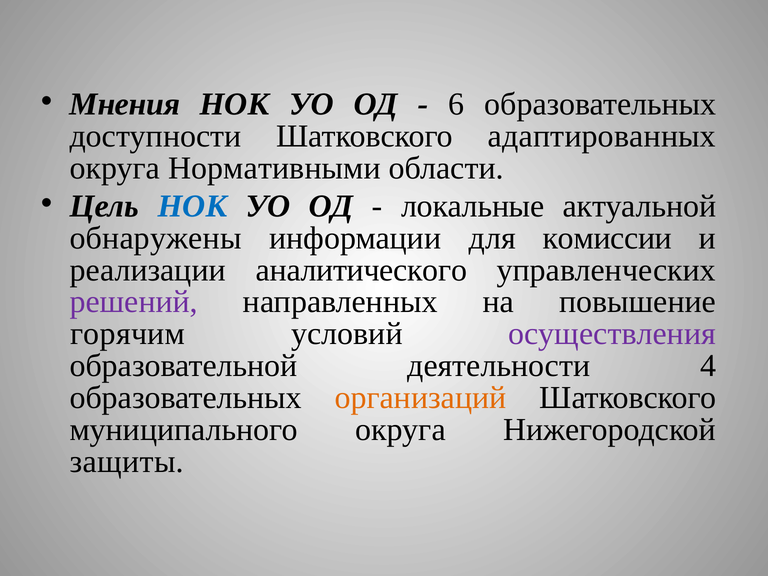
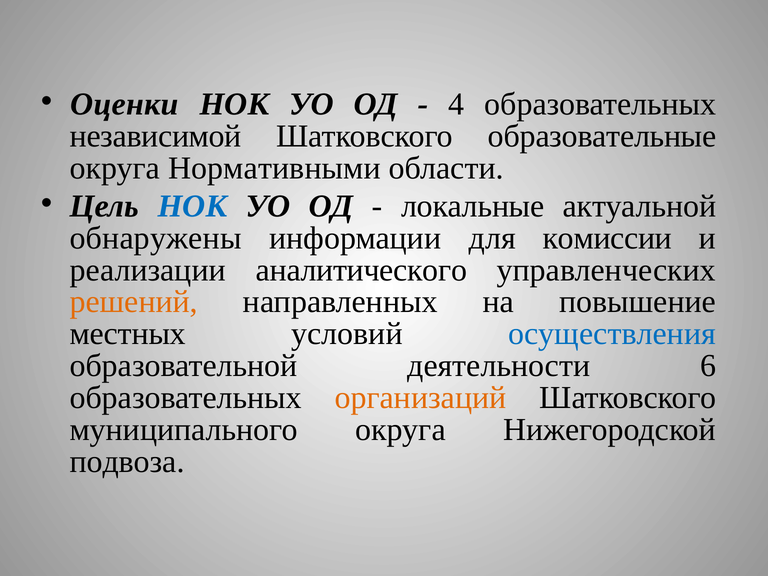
Мнения: Мнения -> Оценки
6: 6 -> 4
доступности: доступности -> независимой
адаптированных: адаптированных -> образовательные
решений colour: purple -> orange
горячим: горячим -> местных
осуществления colour: purple -> blue
4: 4 -> 6
защиты: защиты -> подвоза
